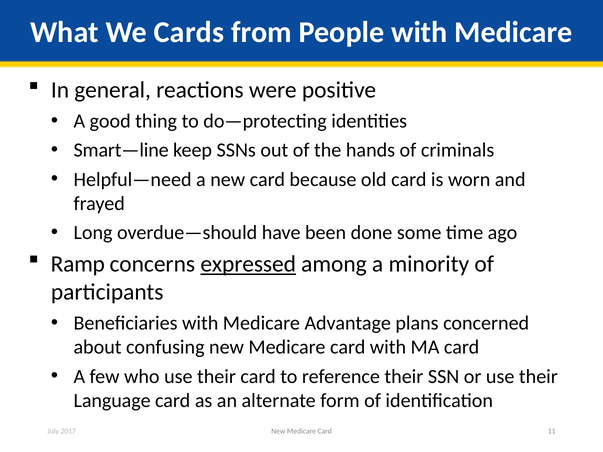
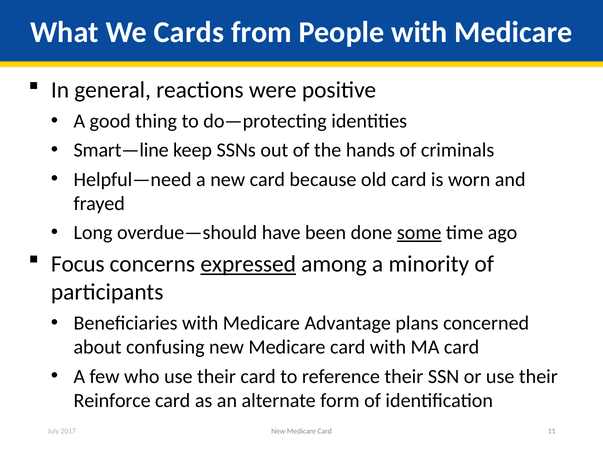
some underline: none -> present
Ramp: Ramp -> Focus
Language: Language -> Reinforce
